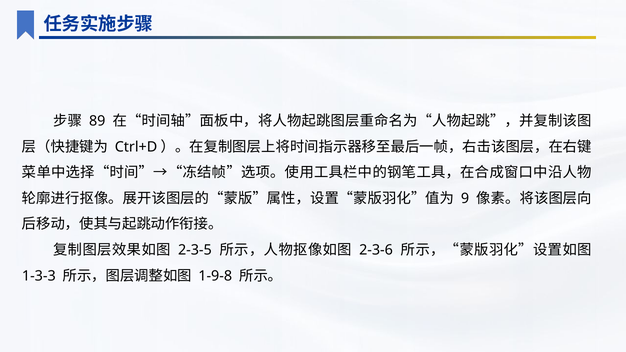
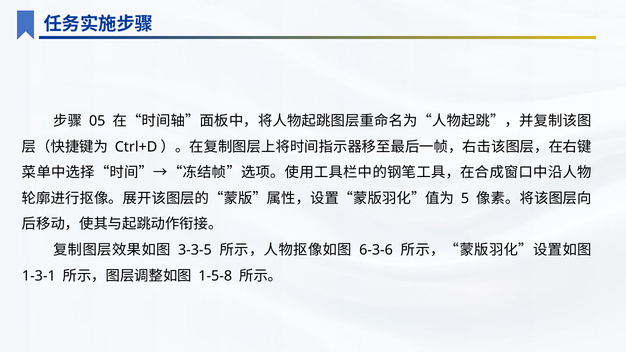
89: 89 -> 05
9: 9 -> 5
2-3-5: 2-3-5 -> 3-3-5
2-3-6: 2-3-6 -> 6-3-6
1-3-3: 1-3-3 -> 1-3-1
1-9-8: 1-9-8 -> 1-5-8
